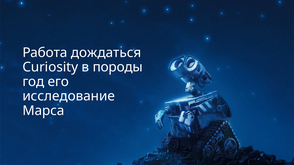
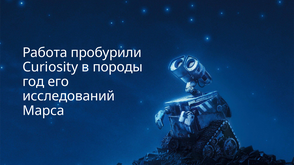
дождаться: дождаться -> пробурили
исследование: исследование -> исследований
